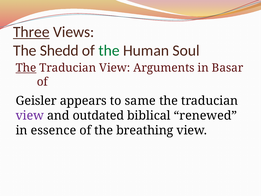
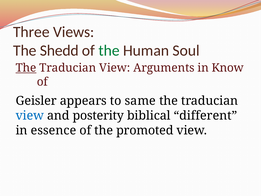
Three underline: present -> none
Basar: Basar -> Know
view at (30, 116) colour: purple -> blue
outdated: outdated -> posterity
renewed: renewed -> different
breathing: breathing -> promoted
